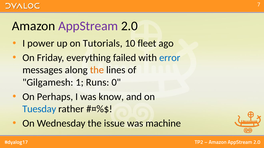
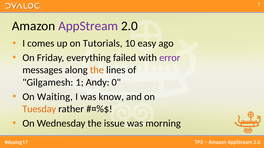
power: power -> comes
fleet: fleet -> easy
error colour: blue -> purple
Runs: Runs -> Andy
Perhaps: Perhaps -> Waiting
Tuesday colour: blue -> orange
machine: machine -> morning
